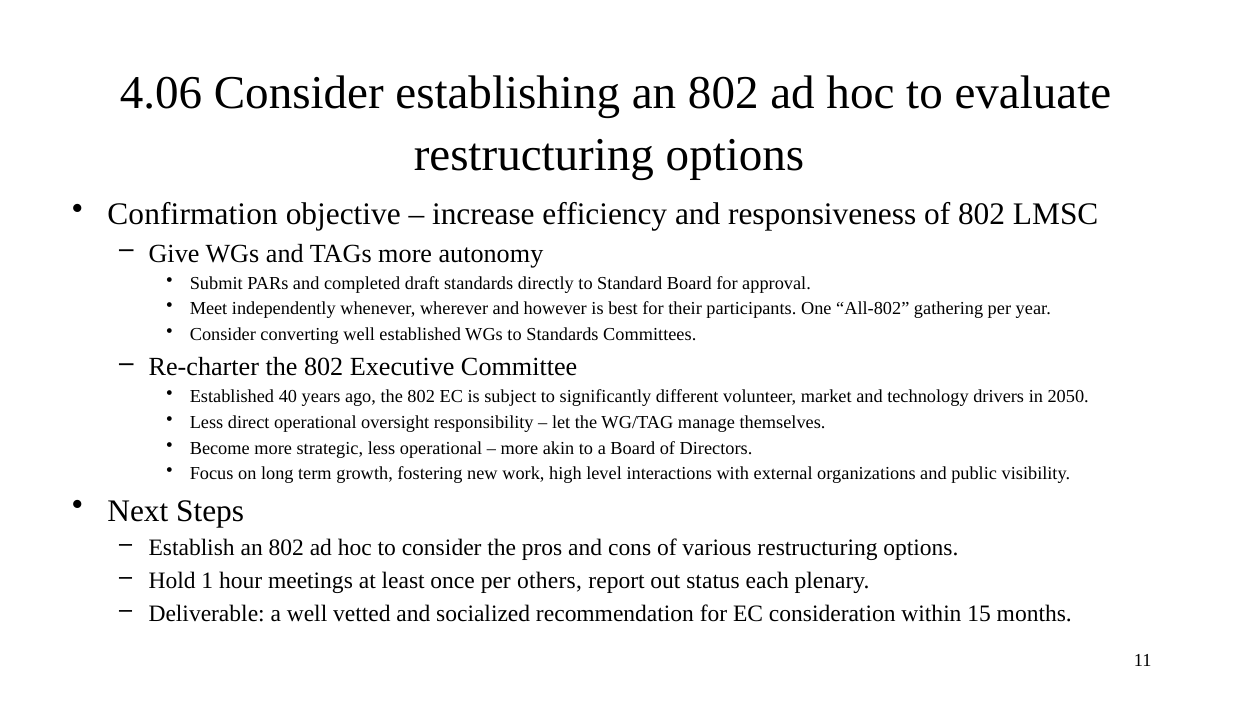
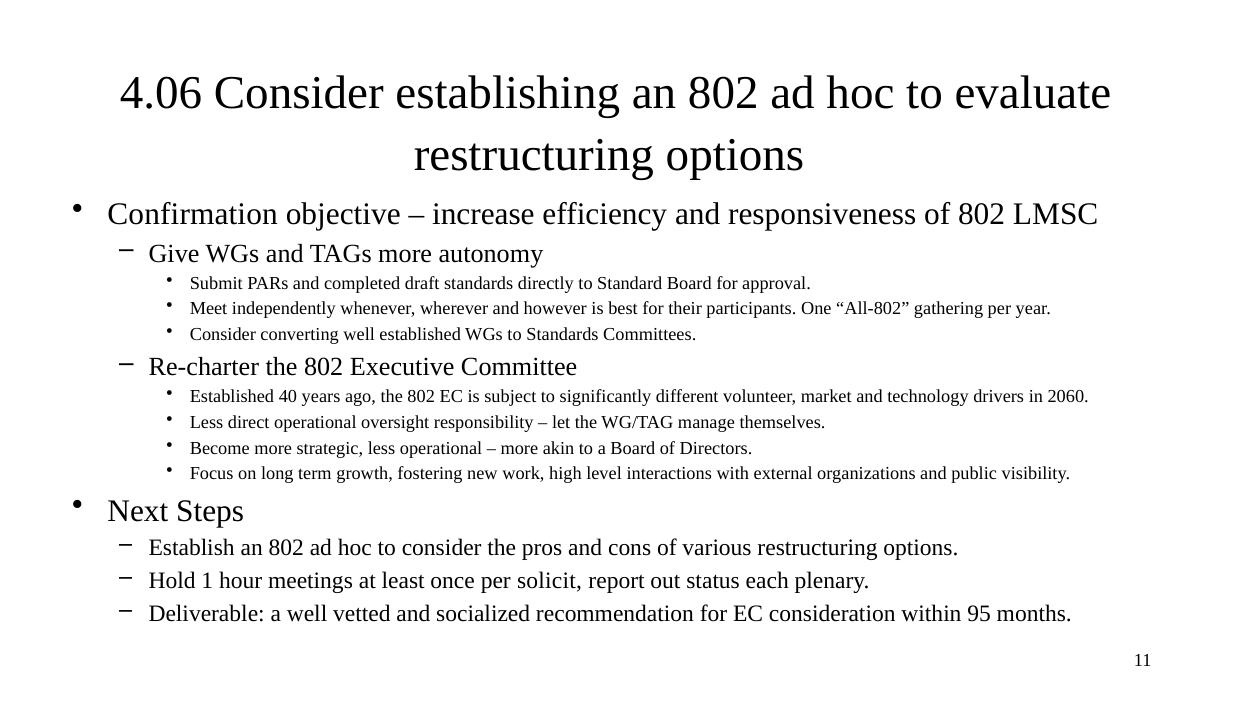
2050: 2050 -> 2060
others: others -> solicit
15: 15 -> 95
